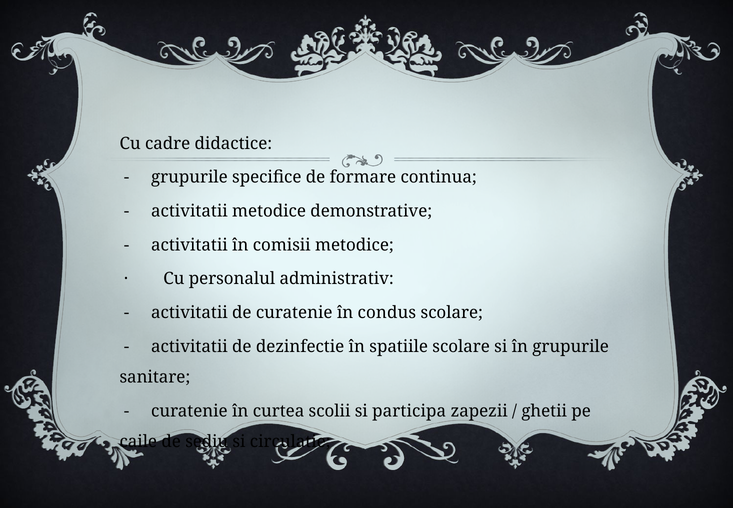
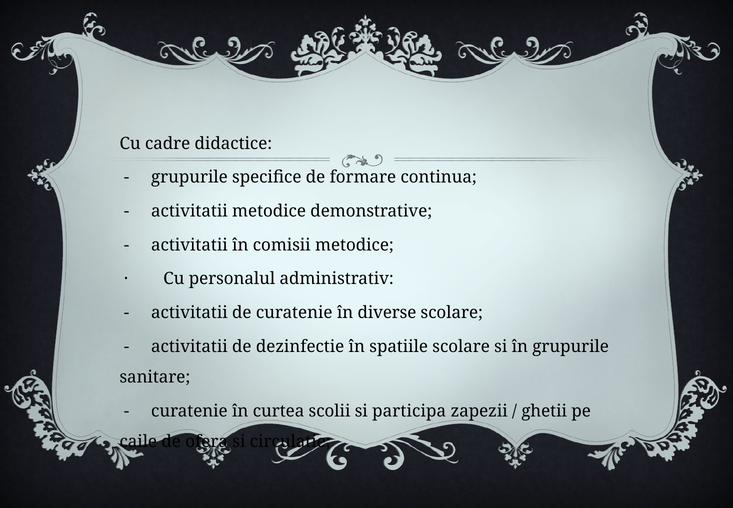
condus: condus -> diverse
sediu: sediu -> ofera
